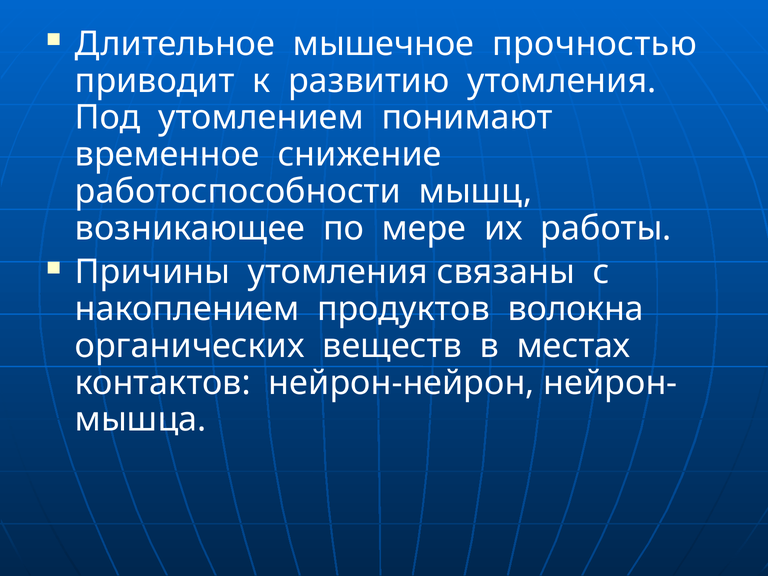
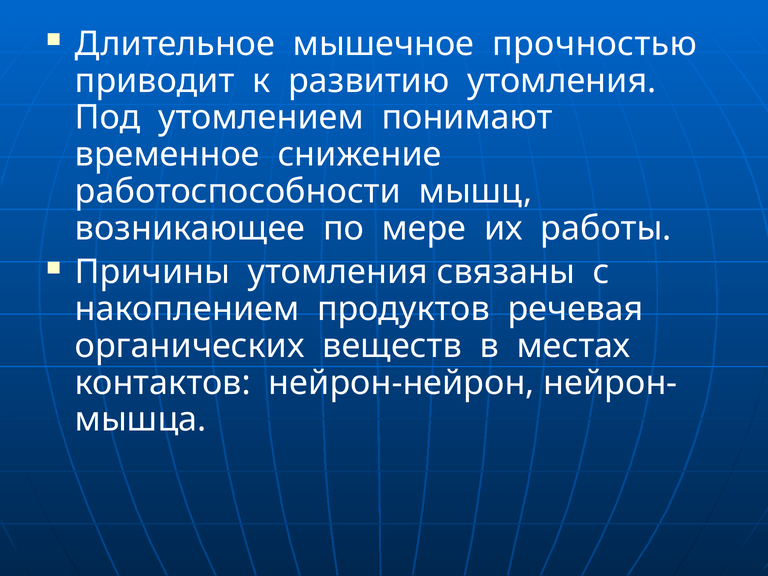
волокна: волокна -> речевая
